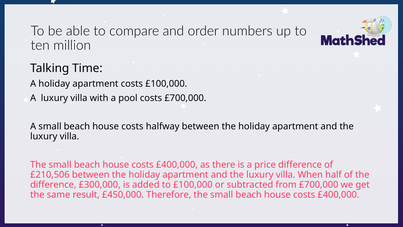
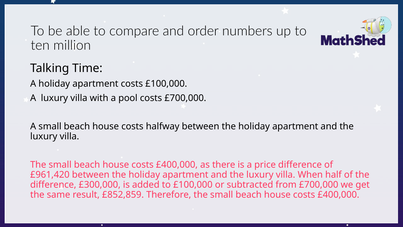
£210,506: £210,506 -> £961,420
£450,000: £450,000 -> £852,859
